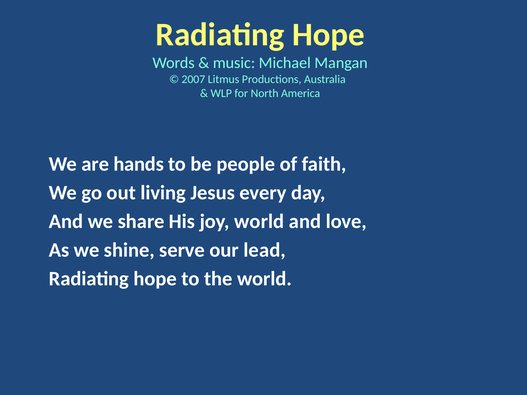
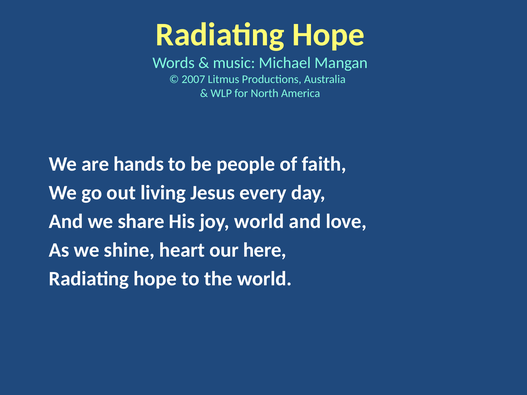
serve: serve -> heart
lead: lead -> here
